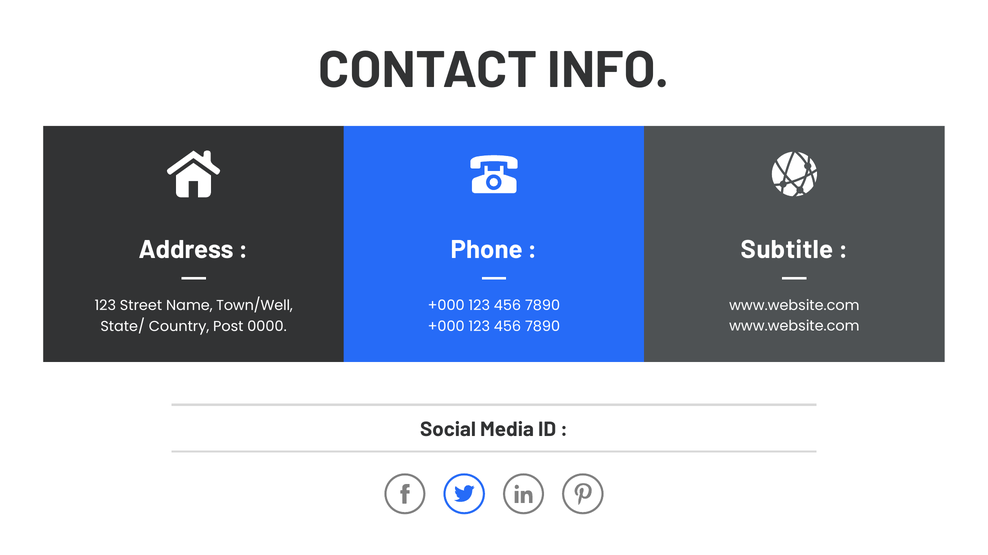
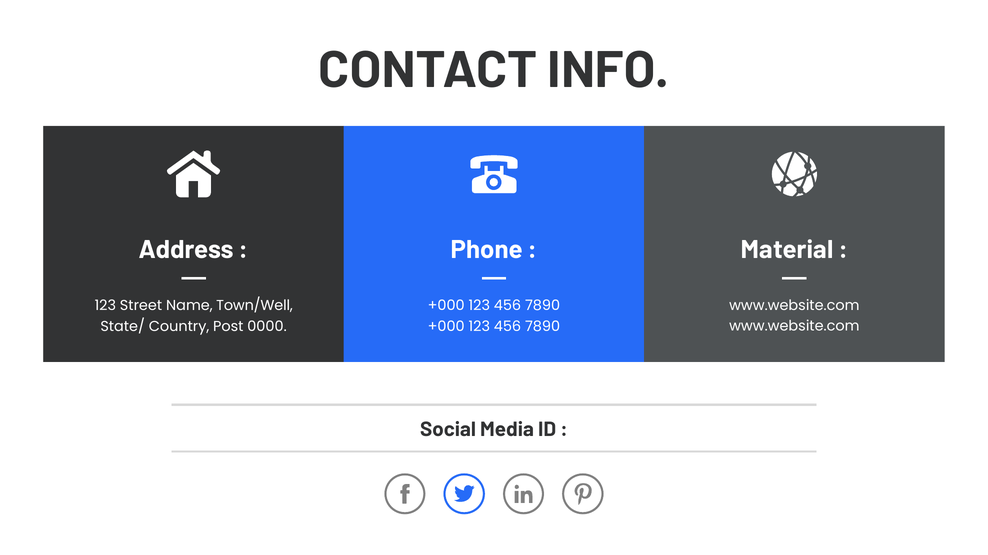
Subtitle: Subtitle -> Material
